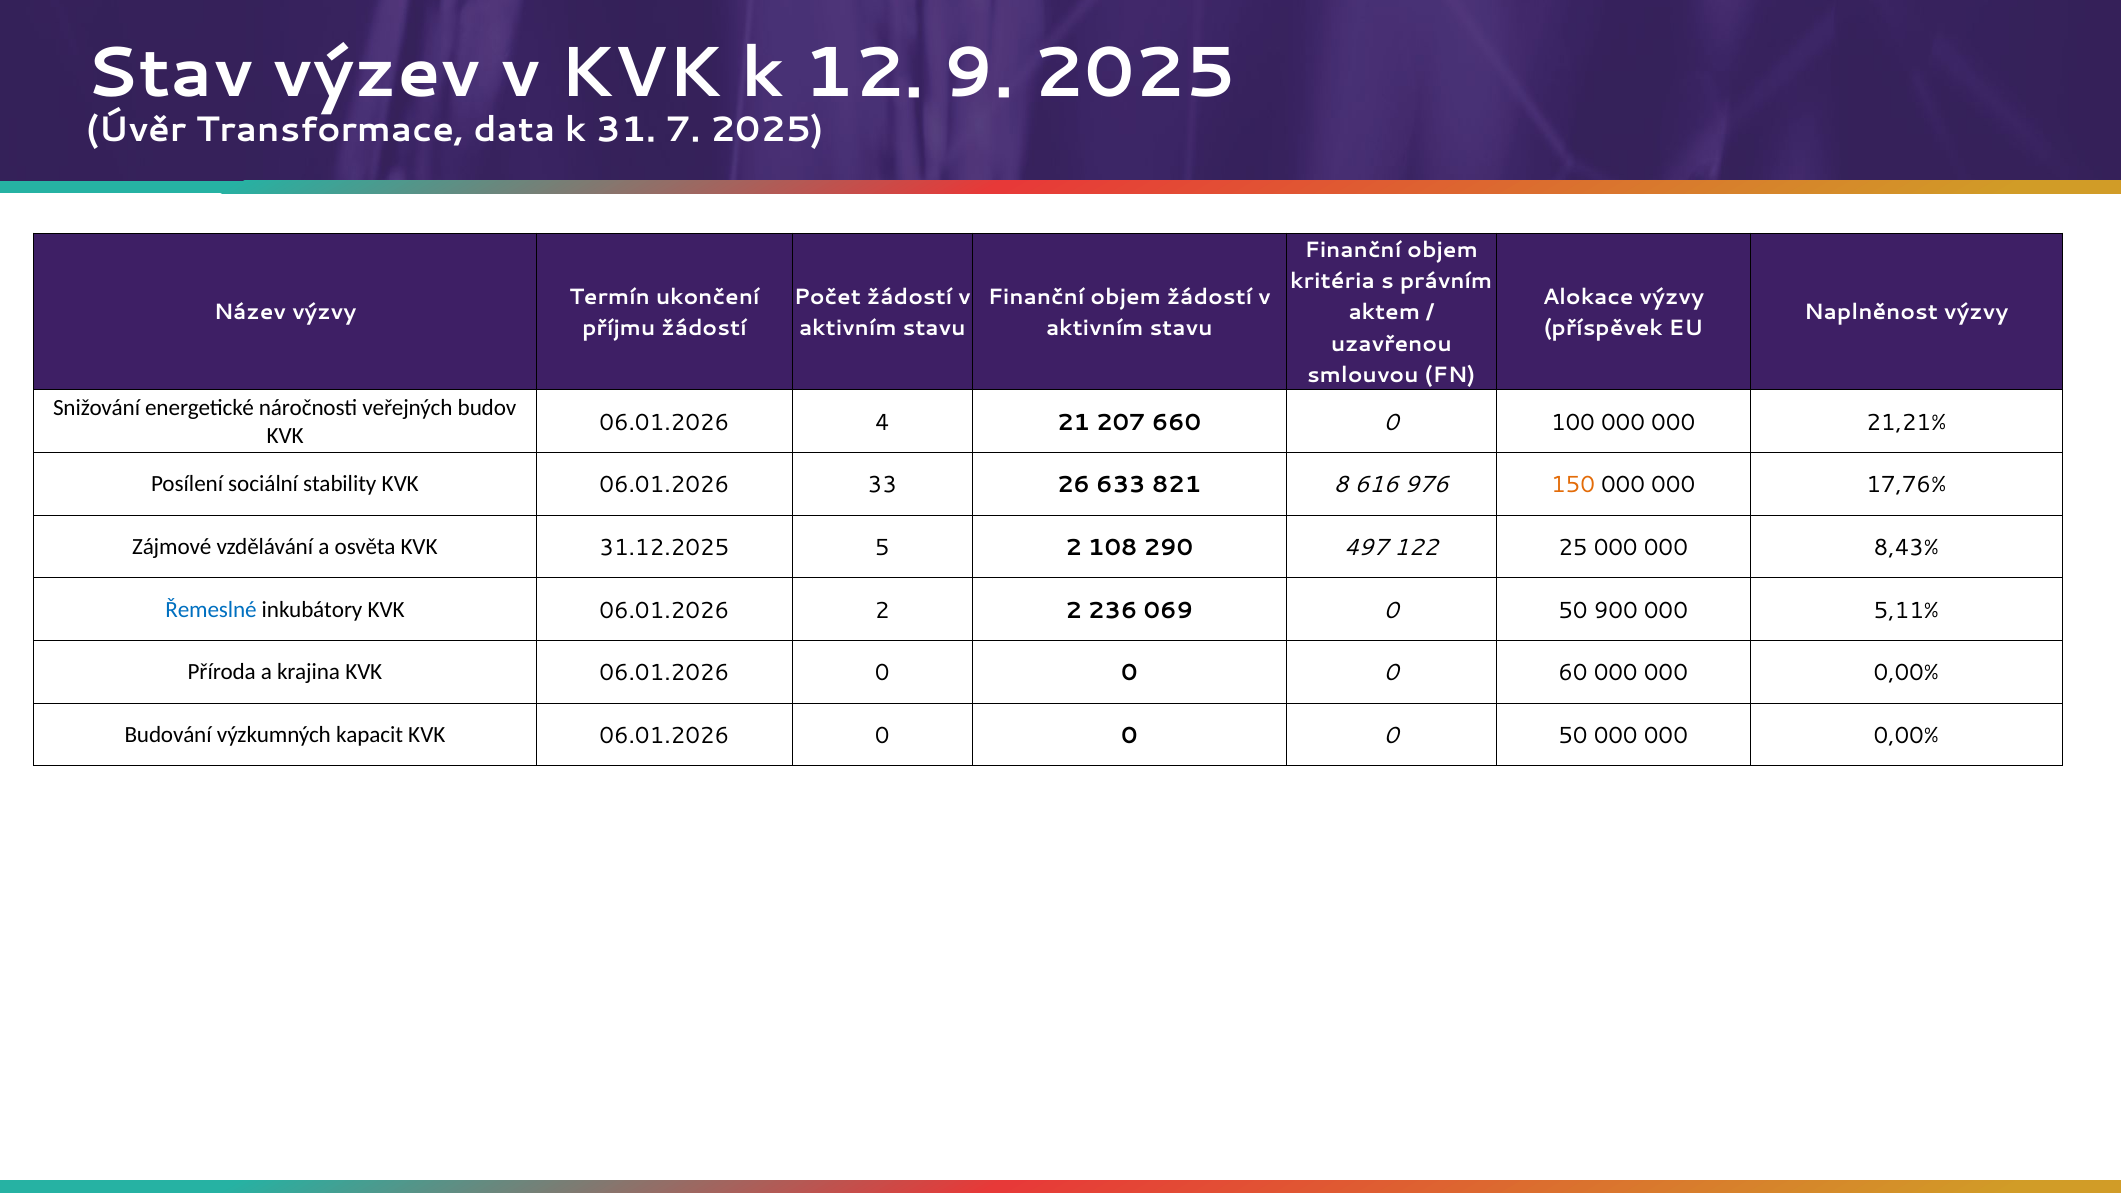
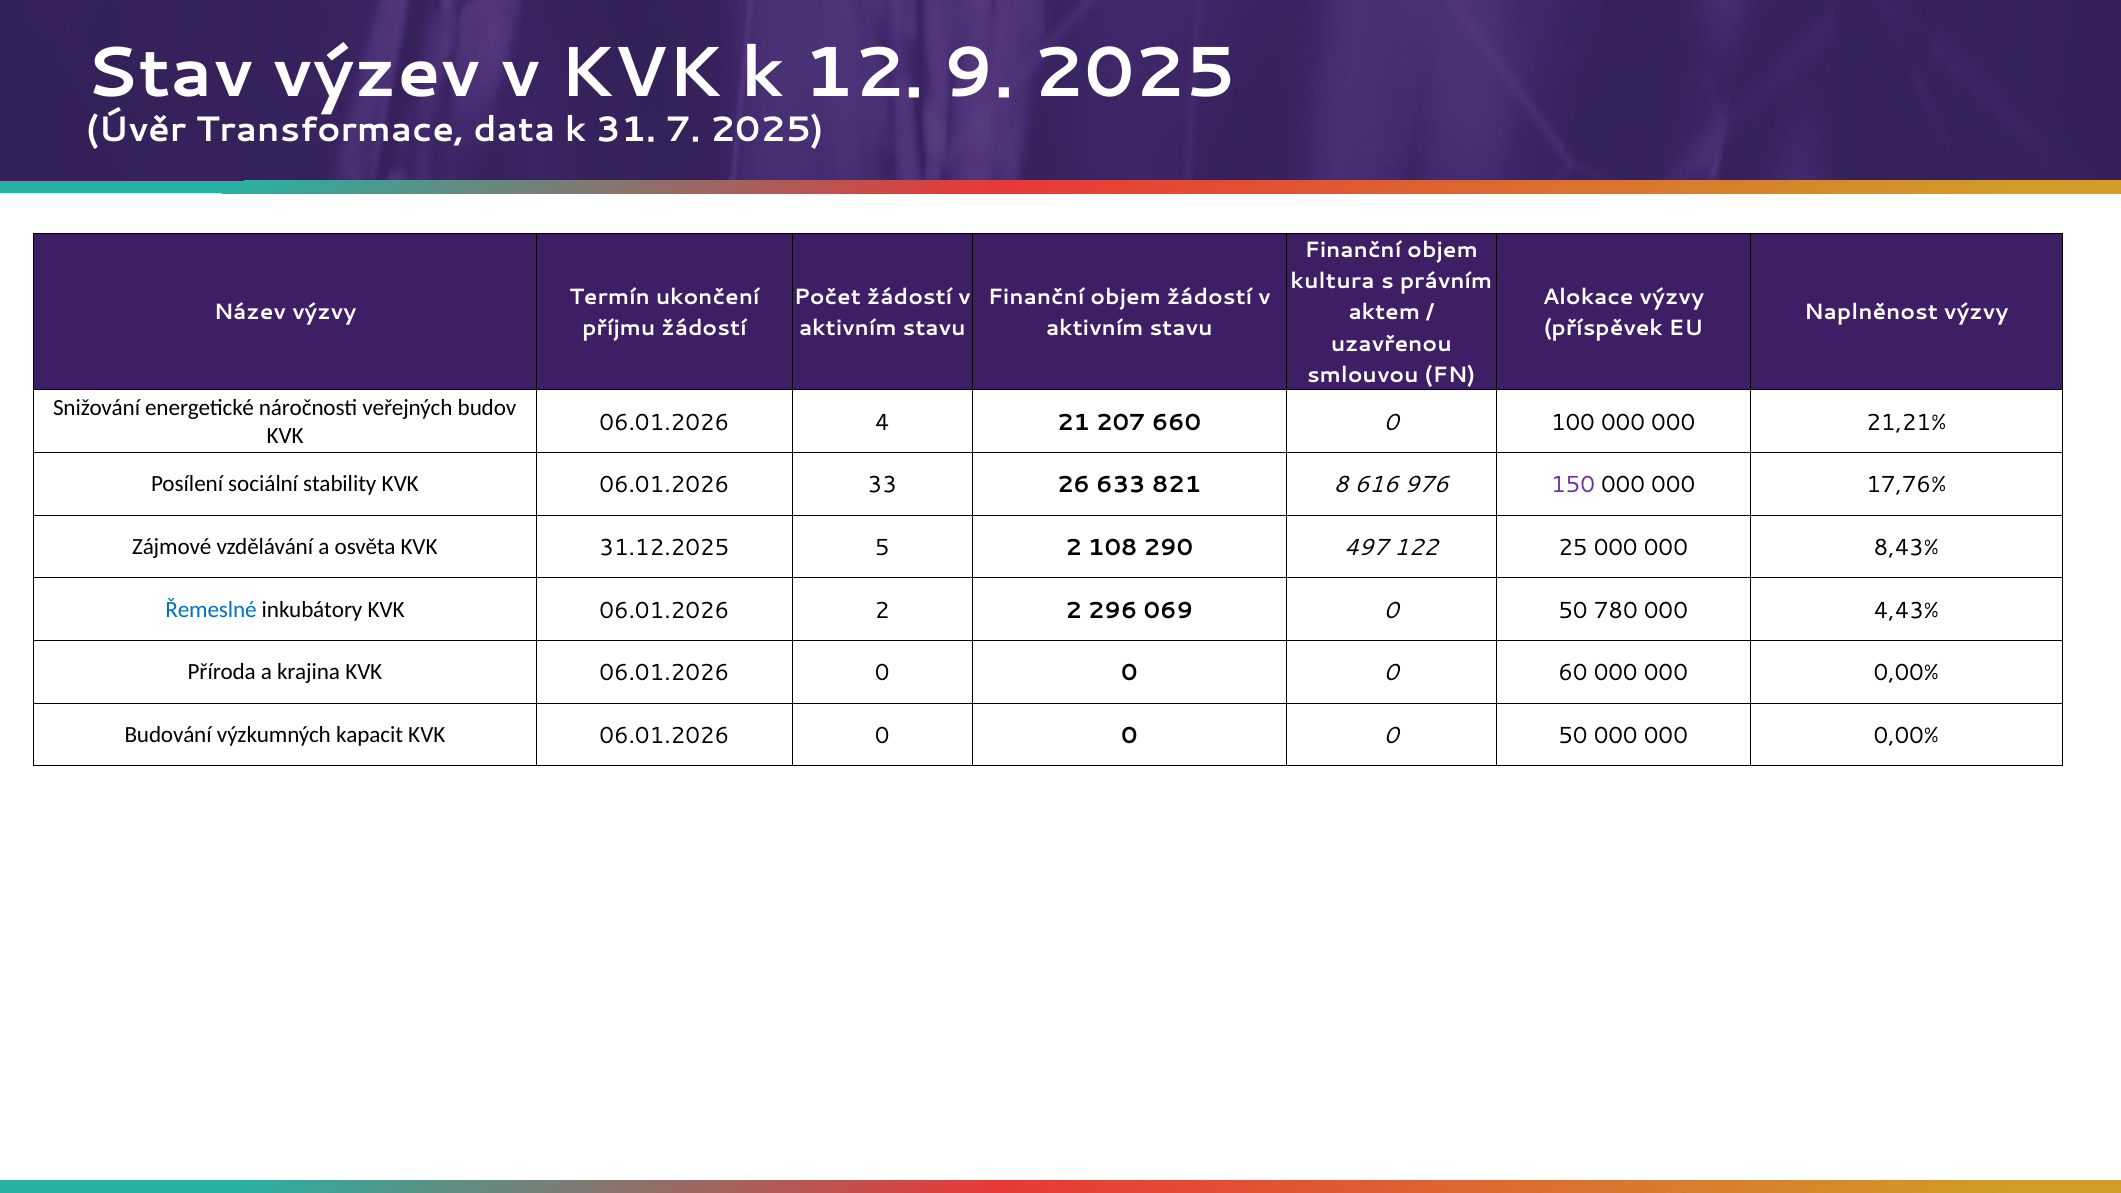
kritéria: kritéria -> kultura
150 colour: orange -> purple
236: 236 -> 296
900: 900 -> 780
5,11%: 5,11% -> 4,43%
